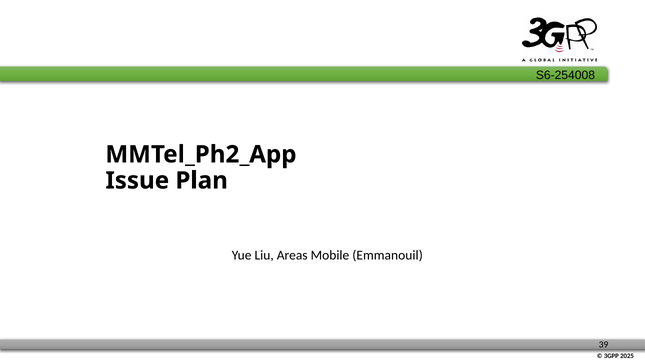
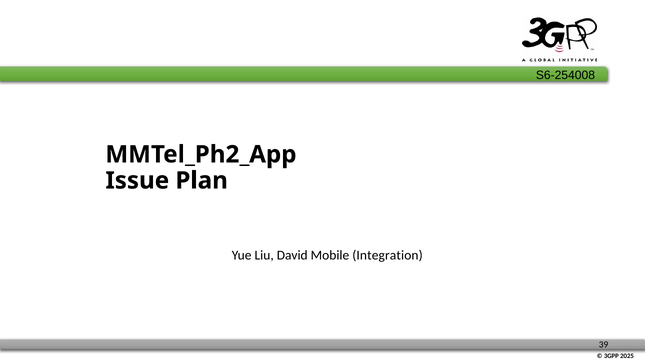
Areas: Areas -> David
Emmanouil: Emmanouil -> Integration
